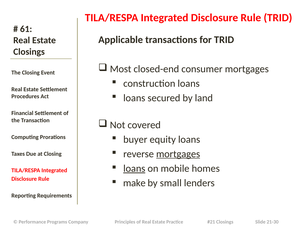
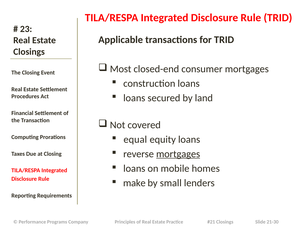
61: 61 -> 23
buyer: buyer -> equal
loans at (134, 169) underline: present -> none
